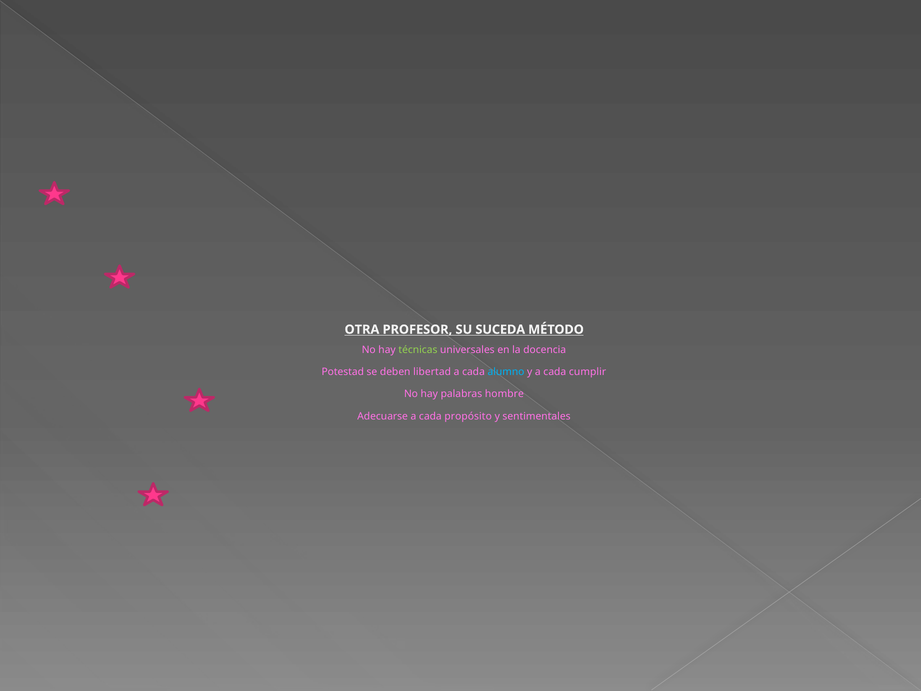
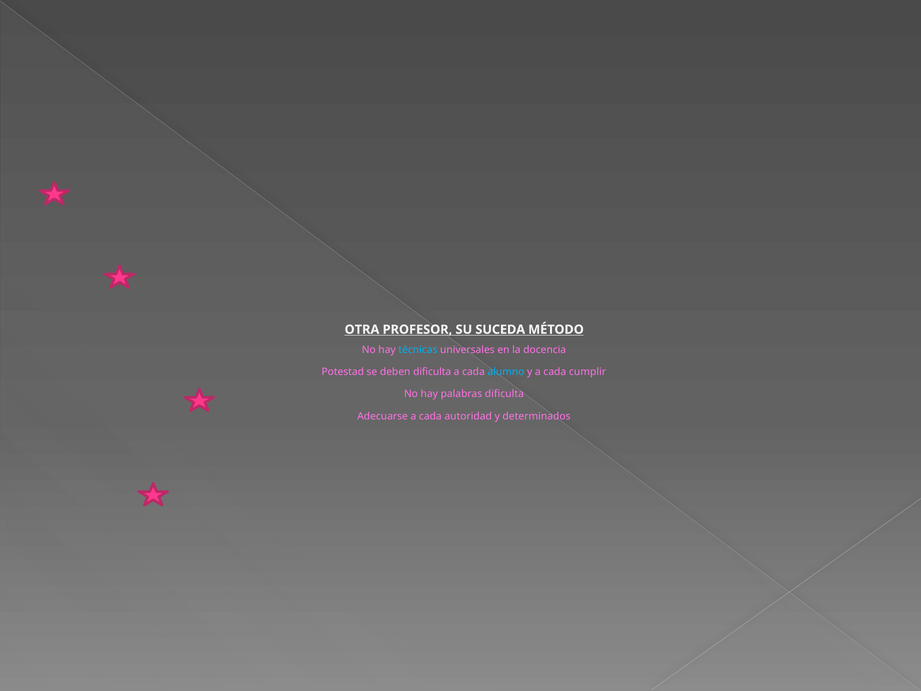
técnicas colour: light green -> light blue
deben libertad: libertad -> dificulta
palabras hombre: hombre -> dificulta
propósito: propósito -> autoridad
sentimentales: sentimentales -> determinados
